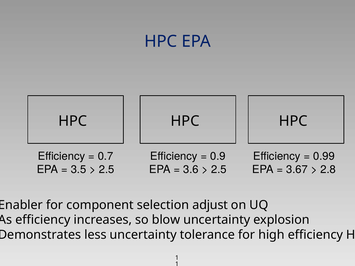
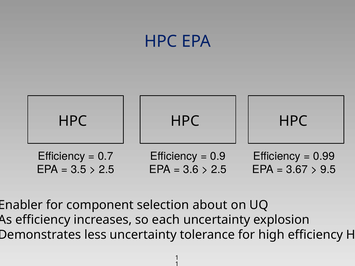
2.8: 2.8 -> 9.5
adjust: adjust -> about
blow: blow -> each
